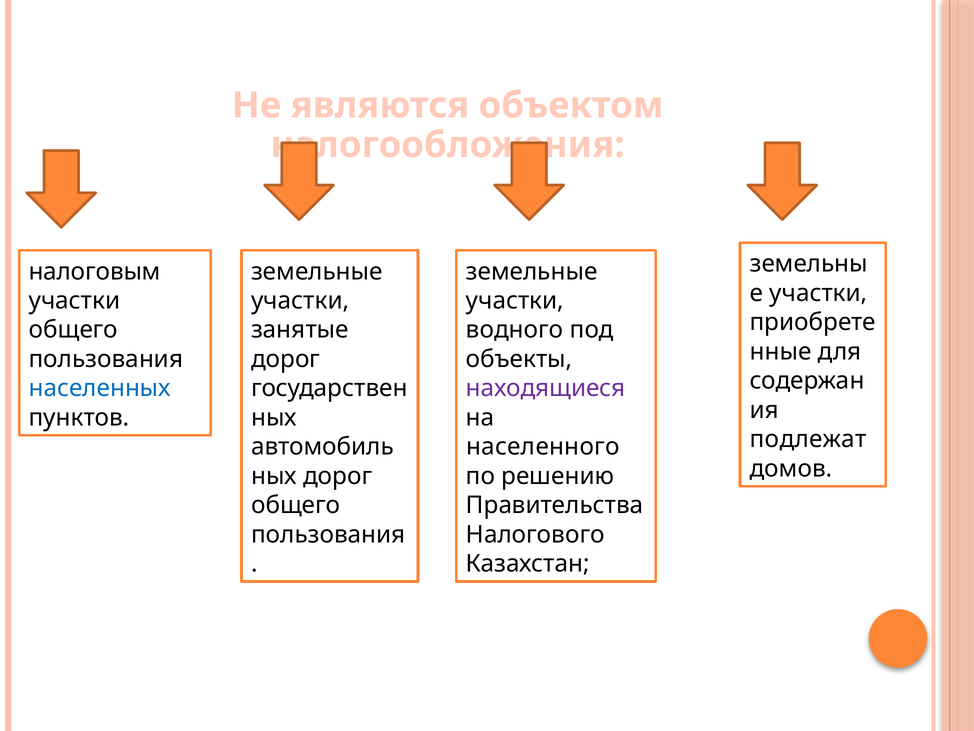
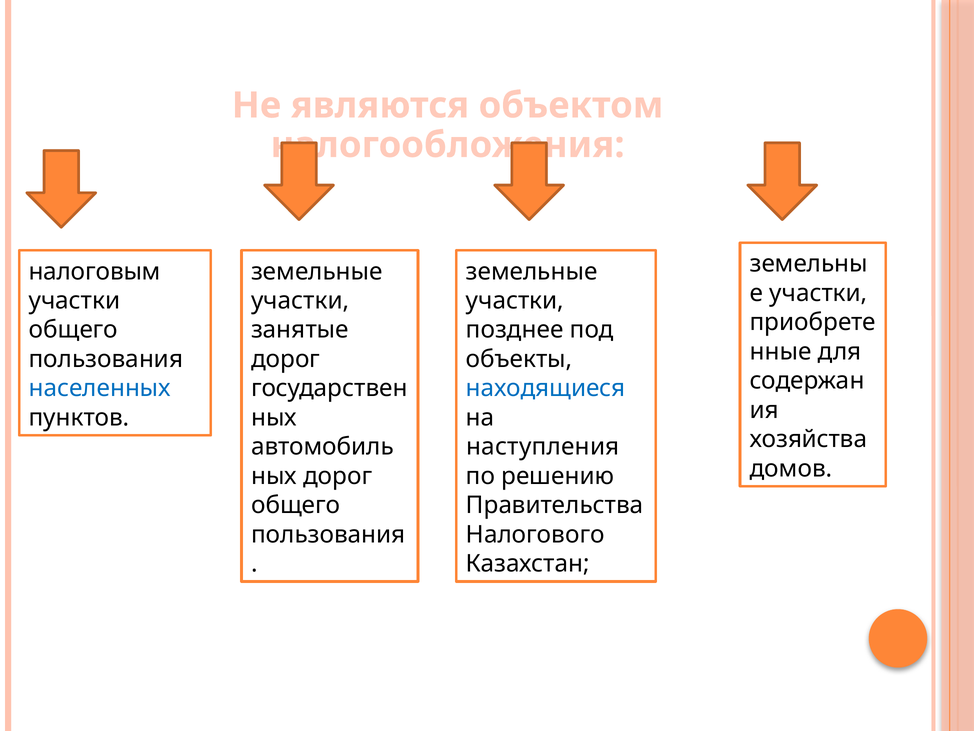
водного: водного -> позднее
находящиеся colour: purple -> blue
подлежат: подлежат -> хозяйства
населенного: населенного -> наступления
